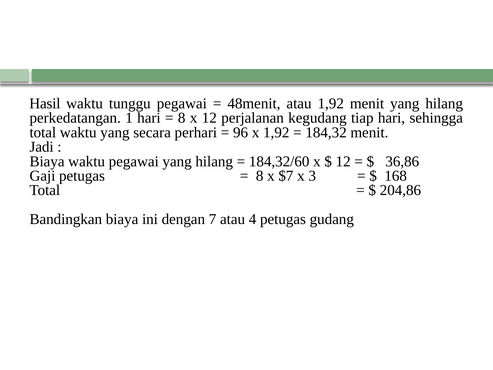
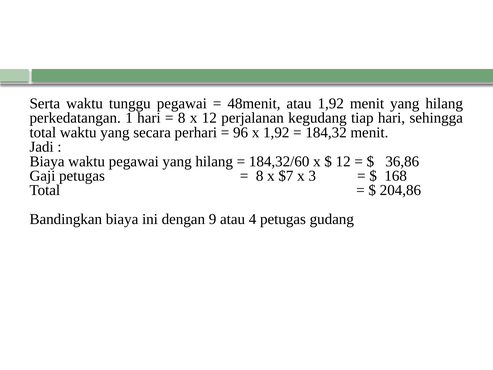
Hasil: Hasil -> Serta
7: 7 -> 9
